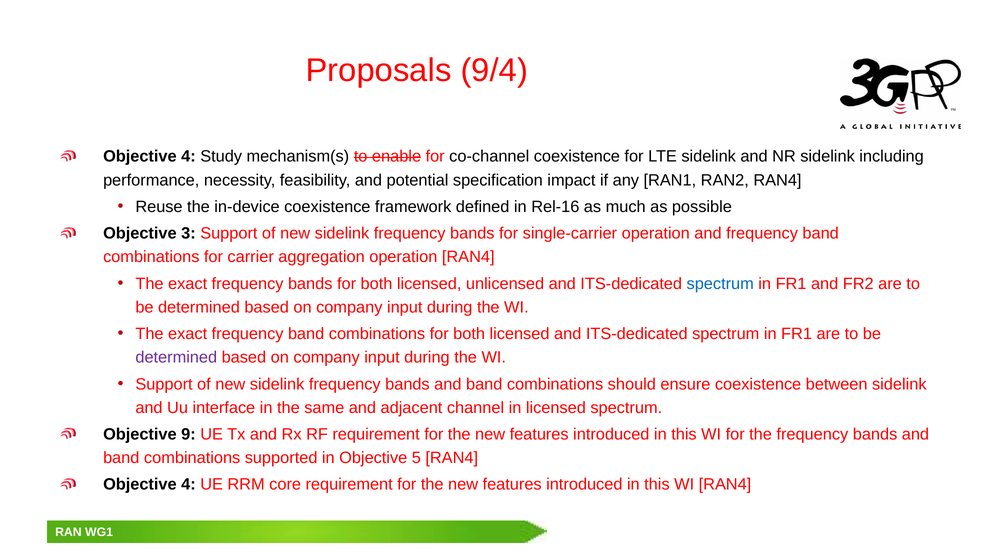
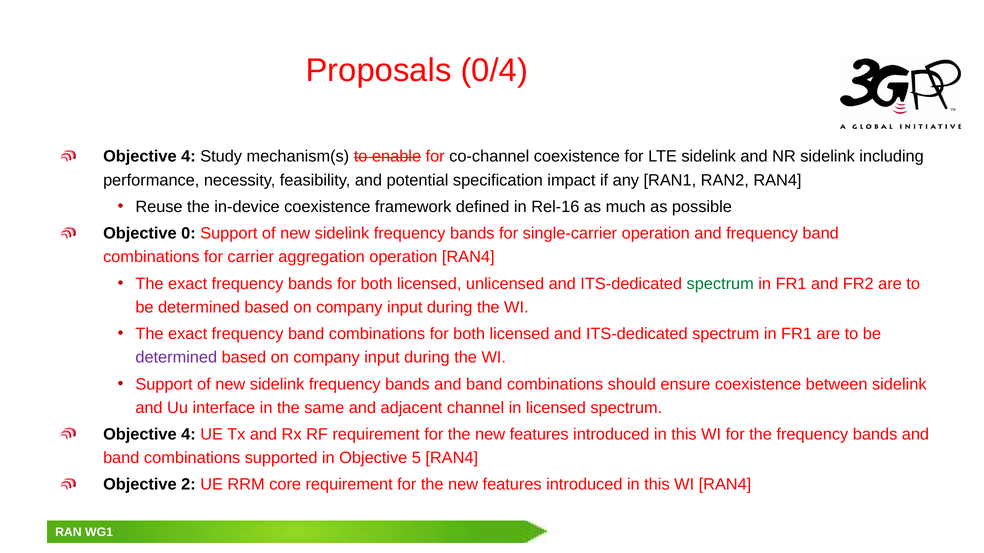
9/4: 9/4 -> 0/4
3: 3 -> 0
spectrum at (720, 284) colour: blue -> green
9 at (188, 435): 9 -> 4
4 at (188, 485): 4 -> 2
